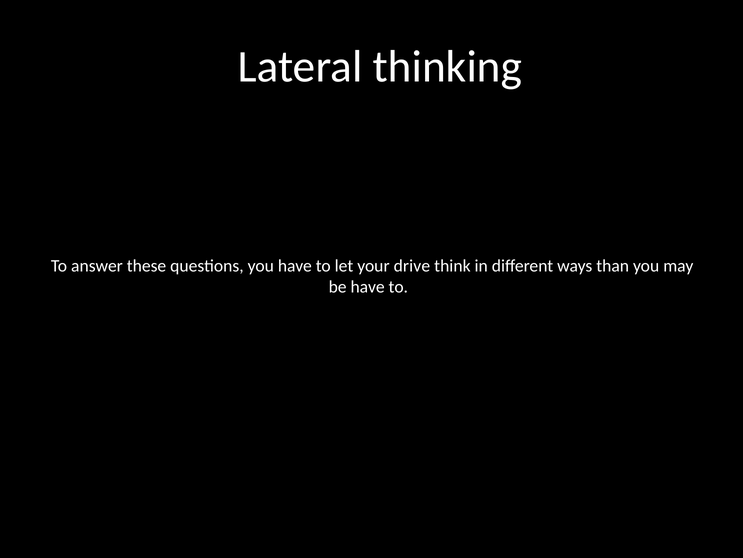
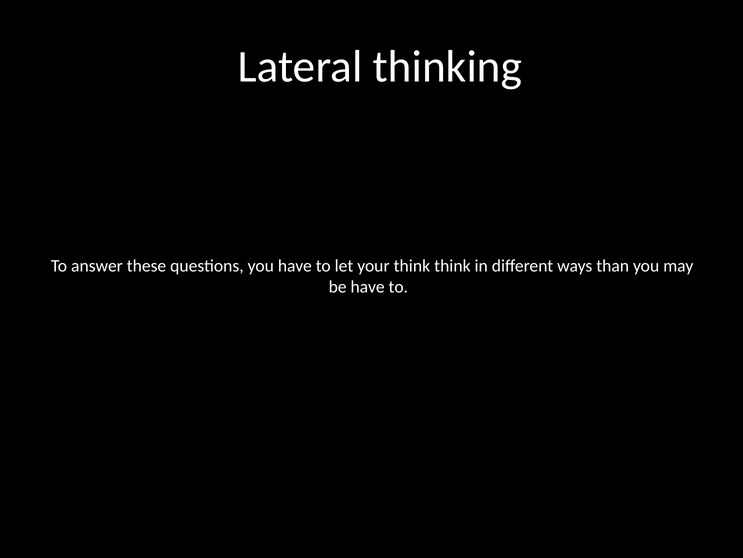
your drive: drive -> think
